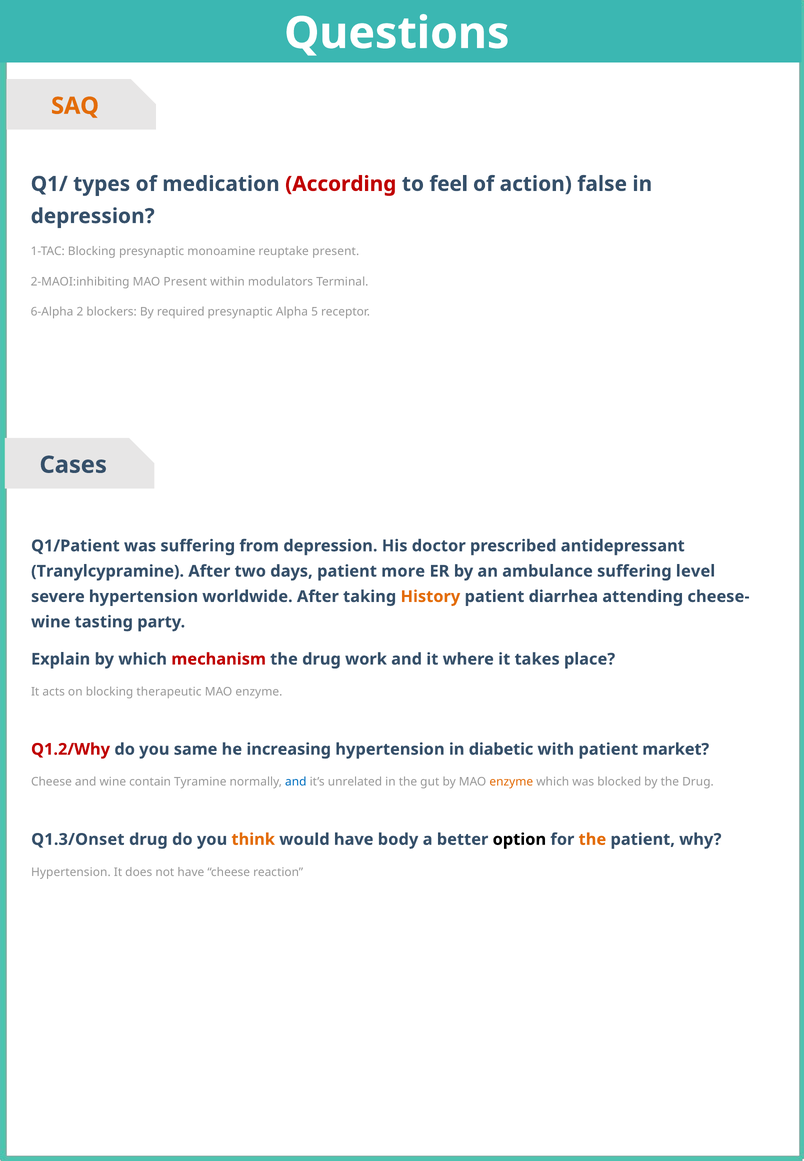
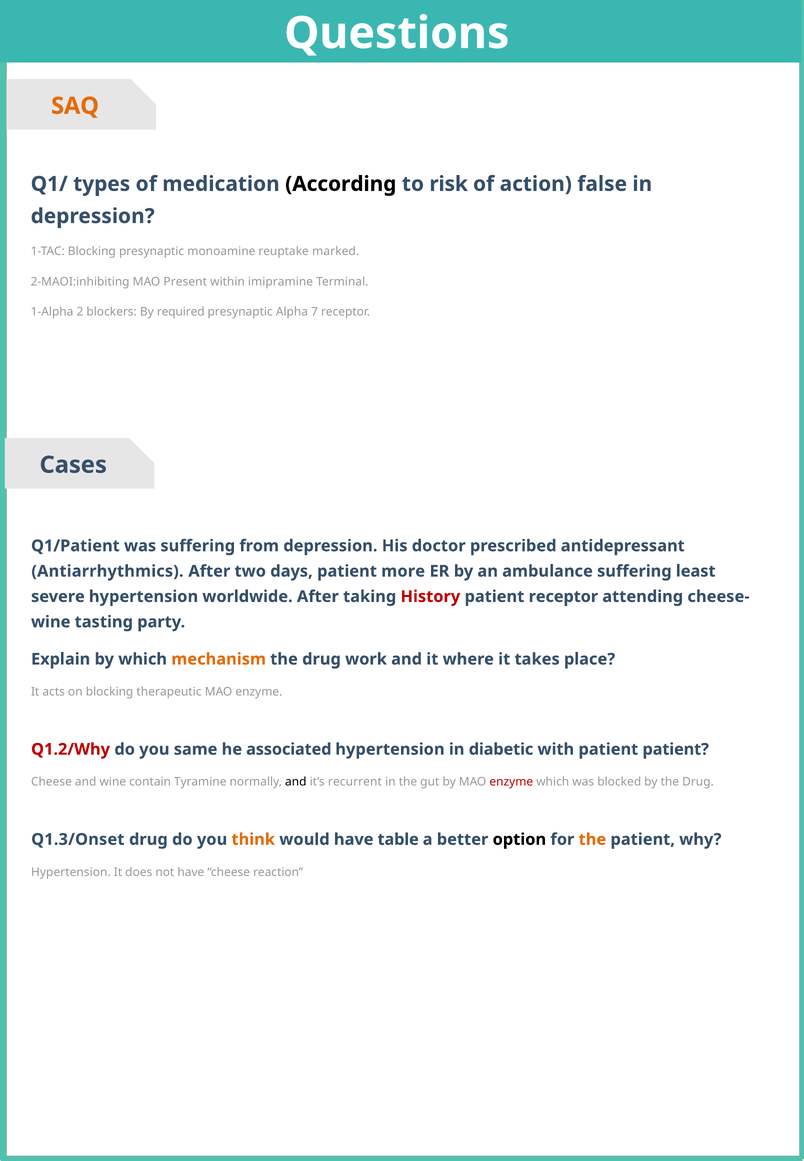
According colour: red -> black
feel: feel -> risk
reuptake present: present -> marked
modulators: modulators -> imipramine
6-Alpha: 6-Alpha -> 1-Alpha
5: 5 -> 7
Tranylcypramine: Tranylcypramine -> Antiarrhythmics
level: level -> least
History colour: orange -> red
patient diarrhea: diarrhea -> receptor
mechanism colour: red -> orange
increasing: increasing -> associated
patient market: market -> patient
and at (296, 782) colour: blue -> black
unrelated: unrelated -> recurrent
enzyme at (511, 782) colour: orange -> red
body: body -> table
